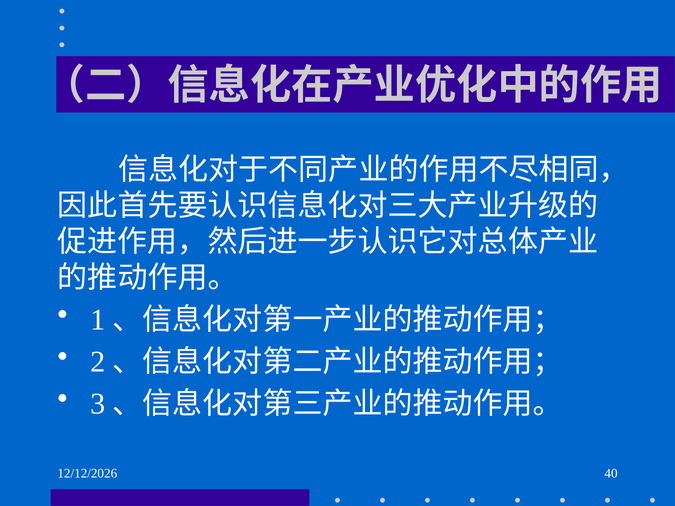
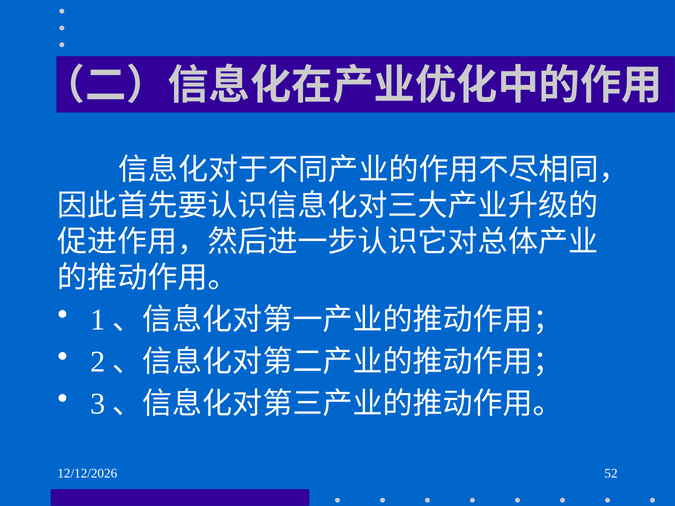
40: 40 -> 52
